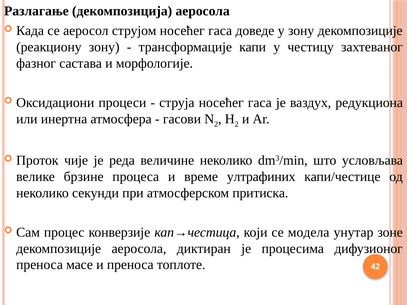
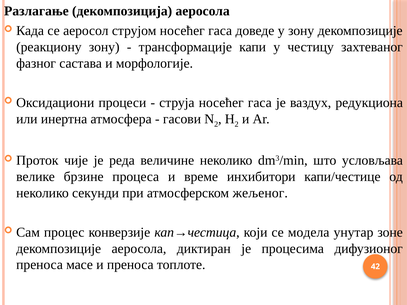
ултрафиних: ултрафиних -> инхибитори
притиска: притиска -> жељеног
